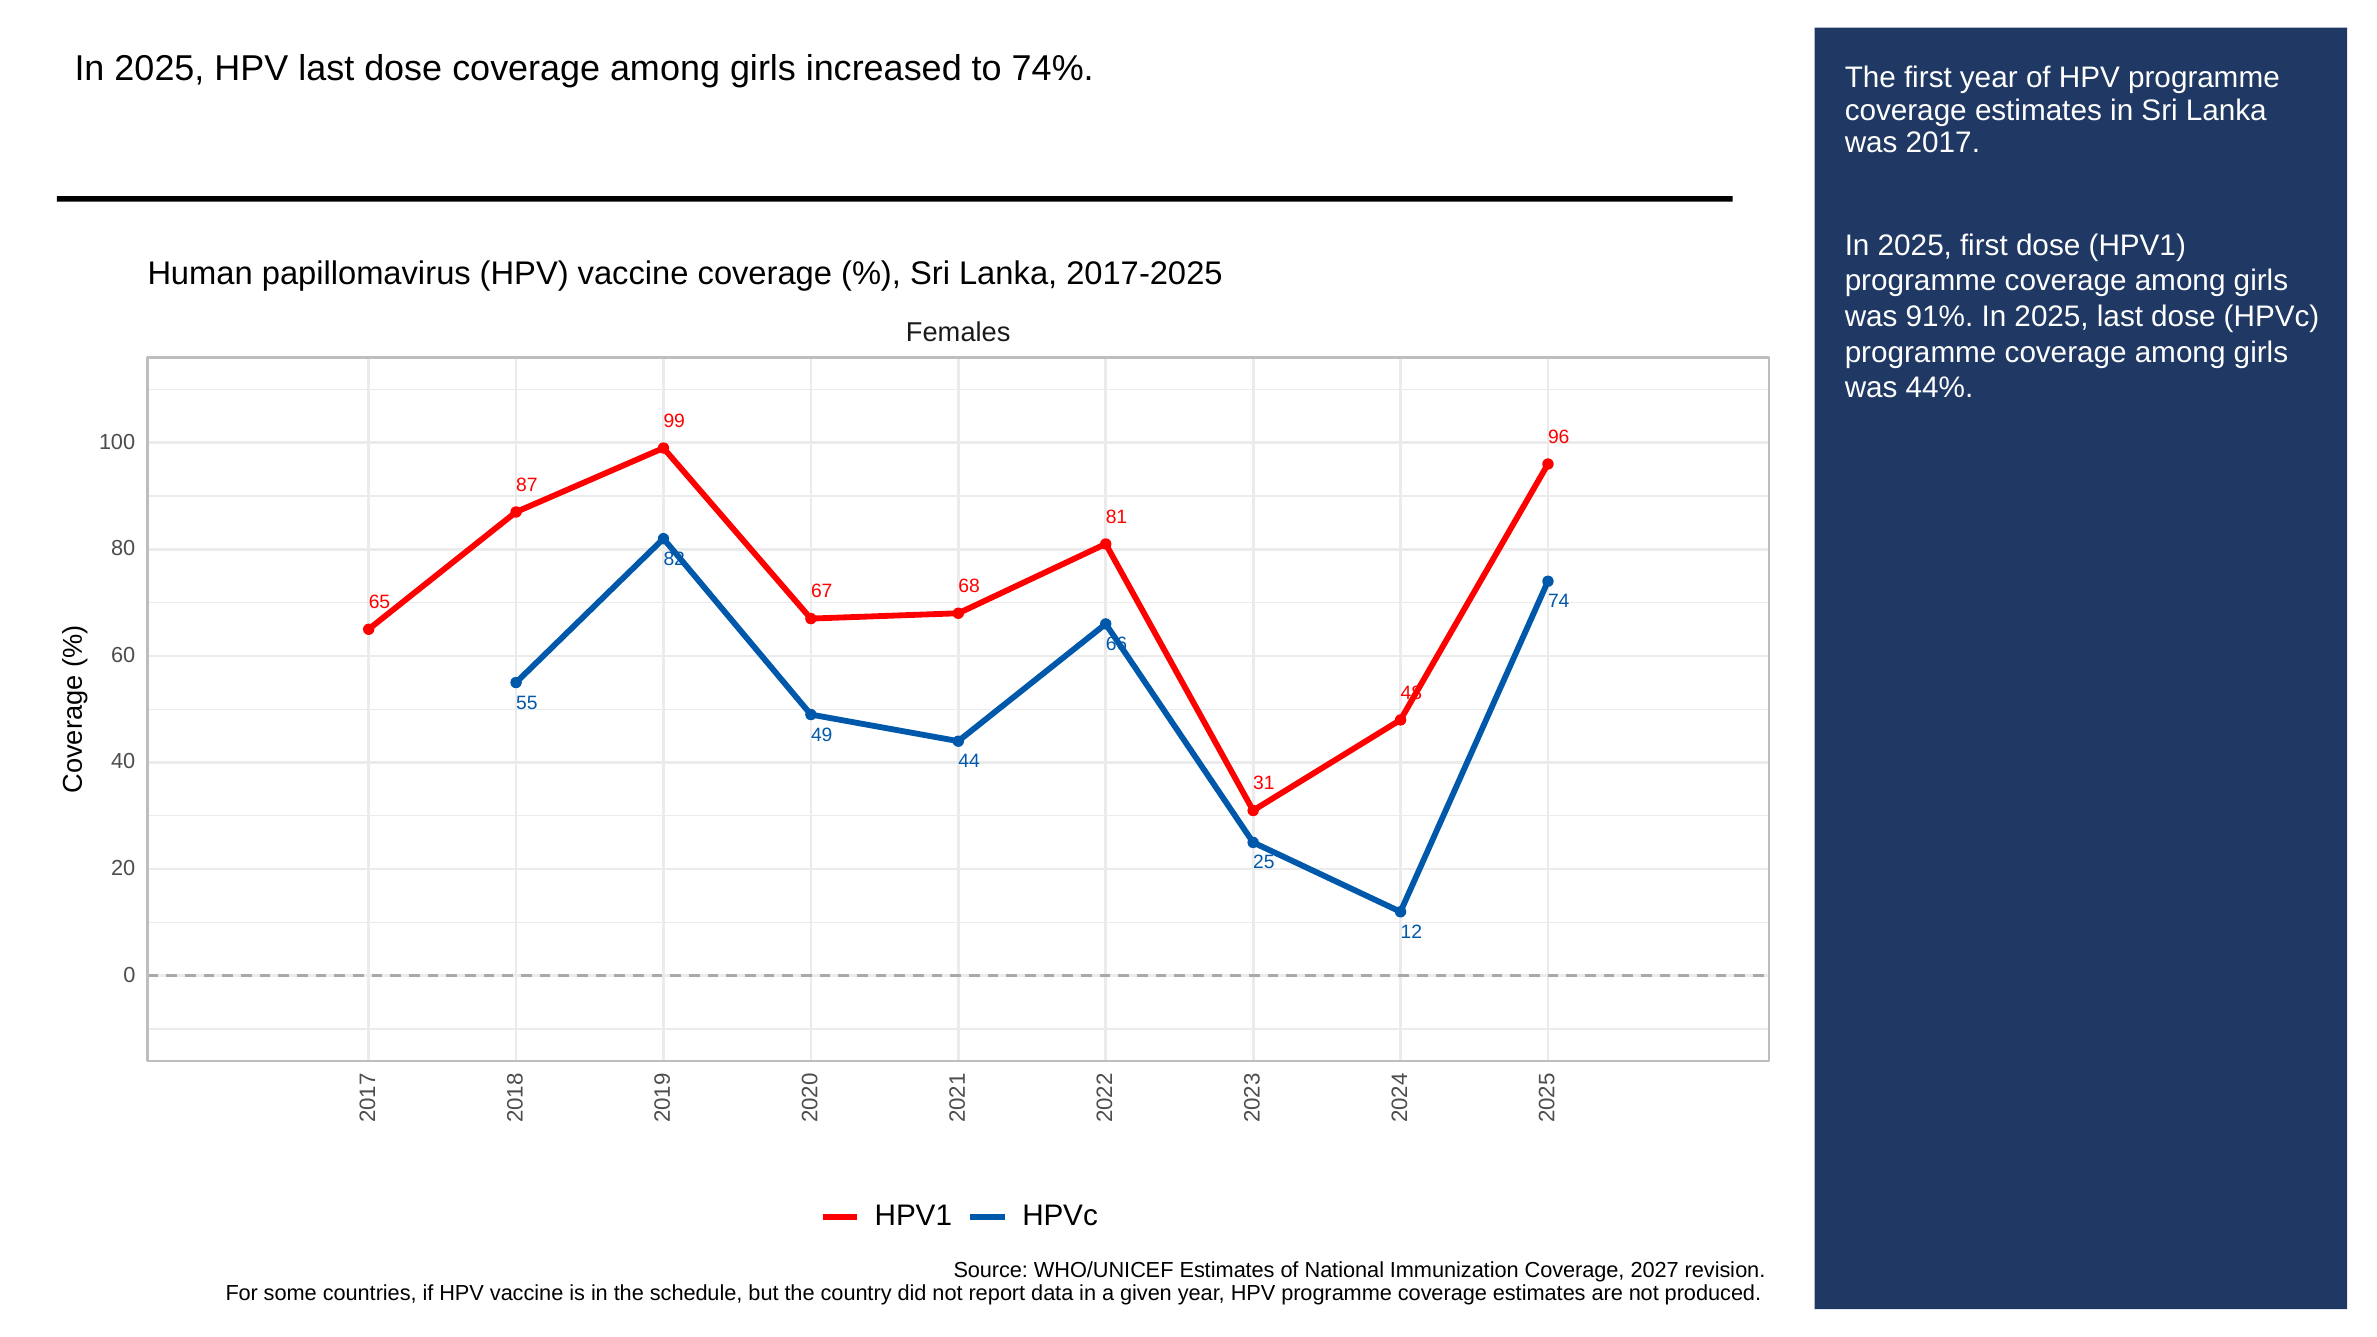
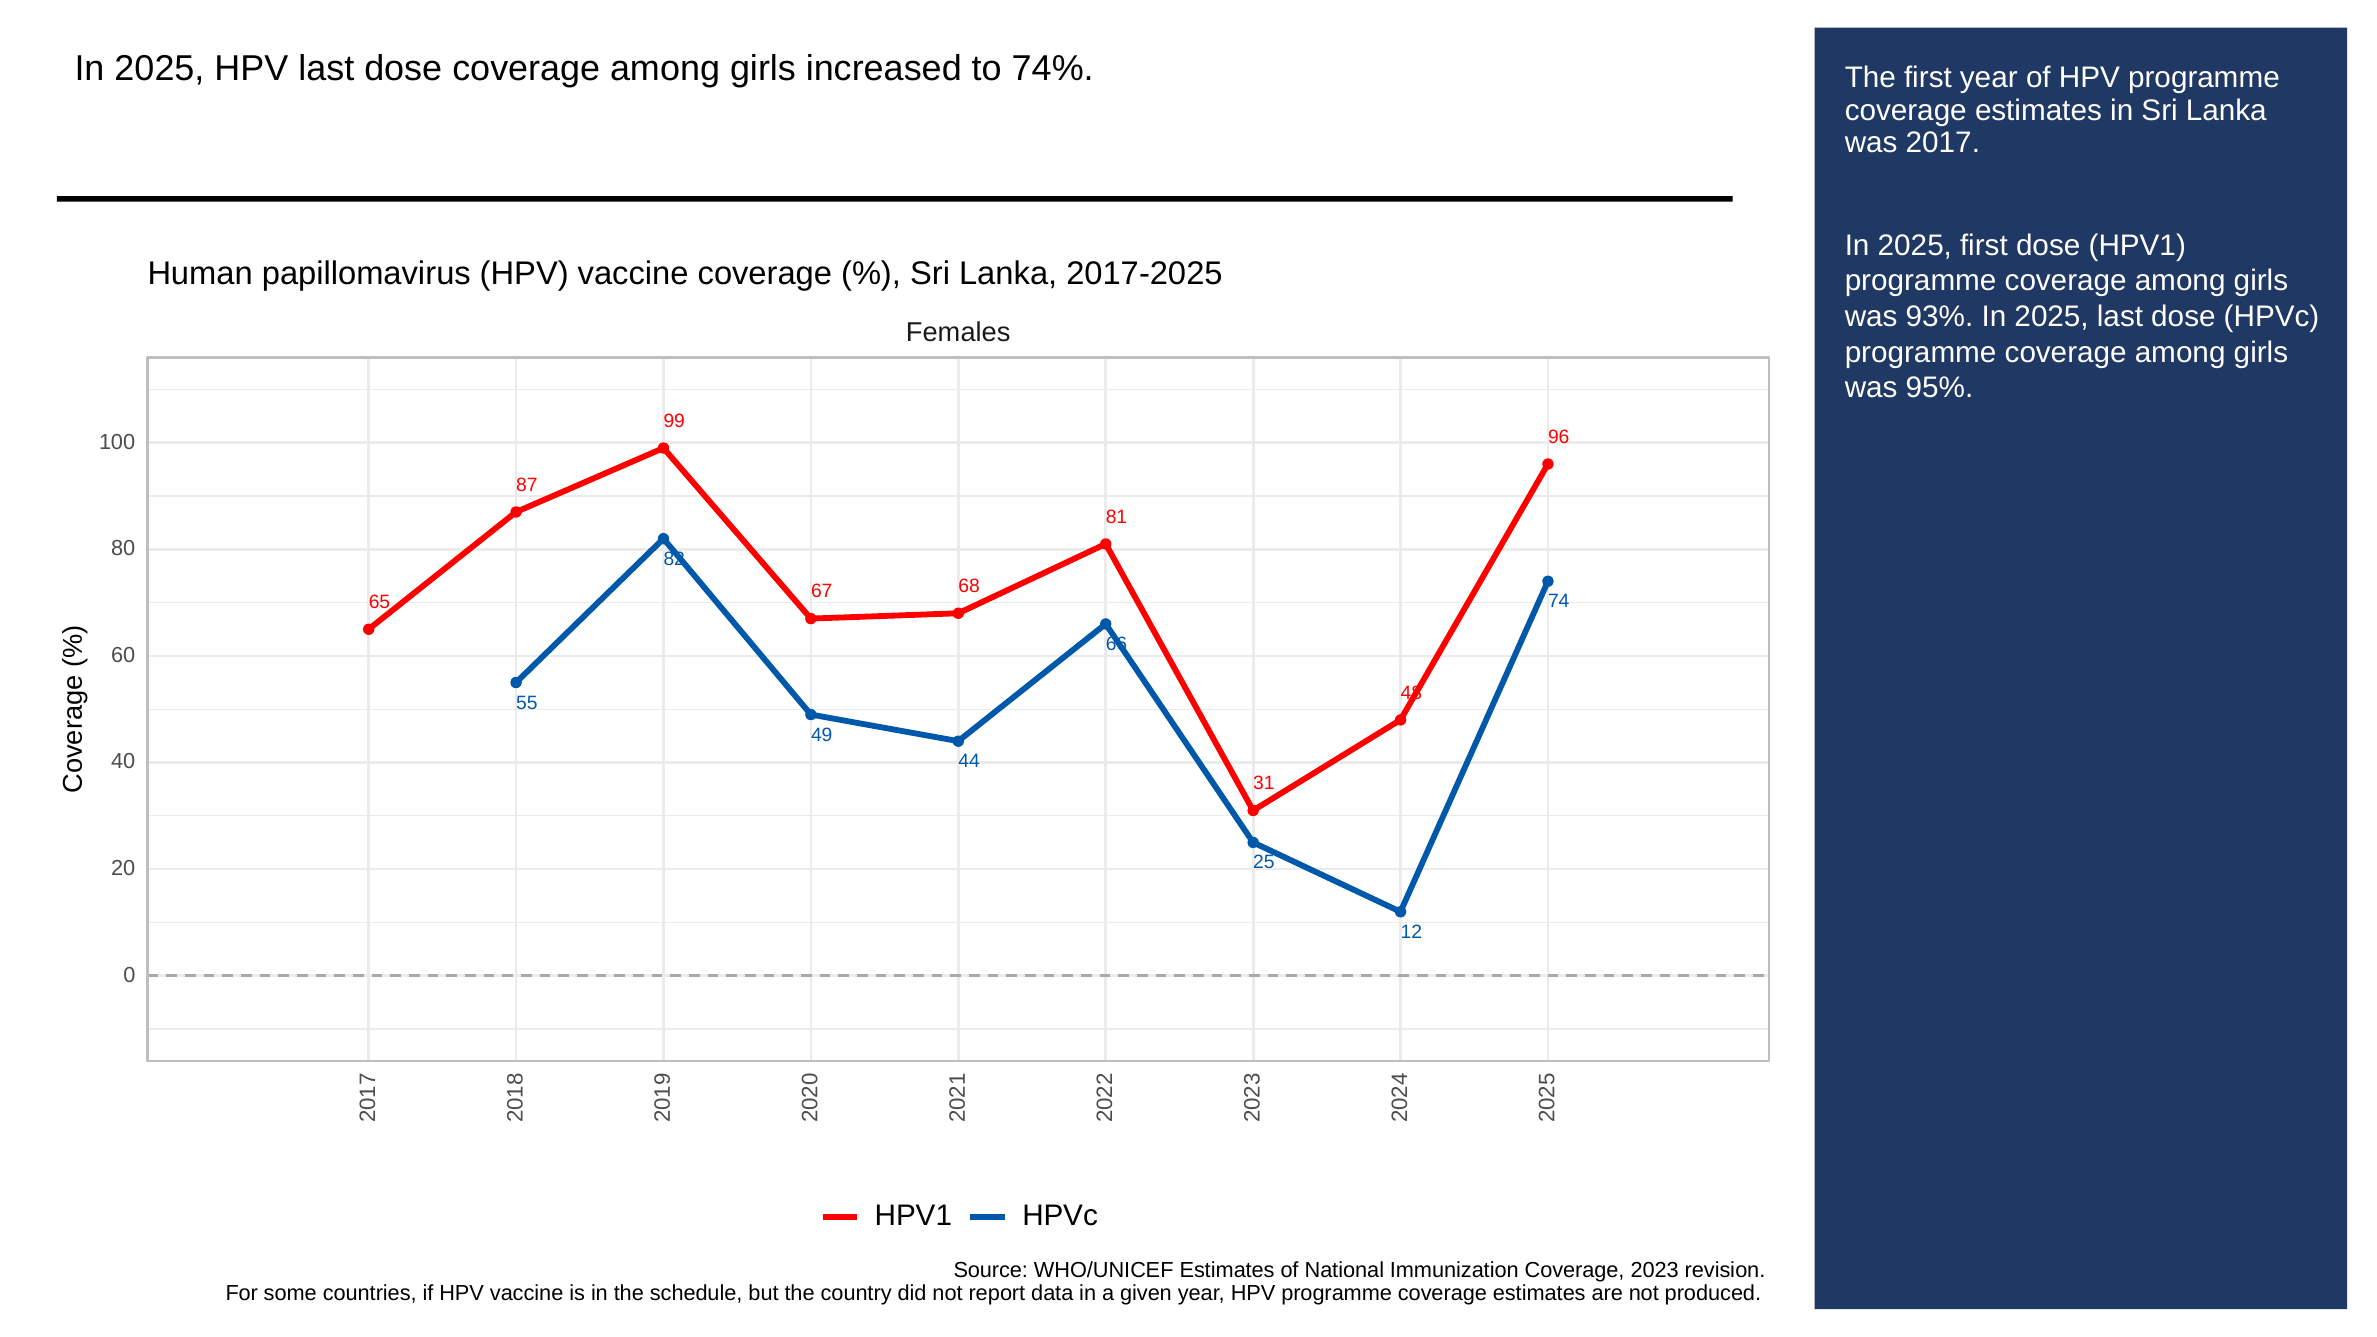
91%: 91% -> 93%
44%: 44% -> 95%
2027: 2027 -> 2023
